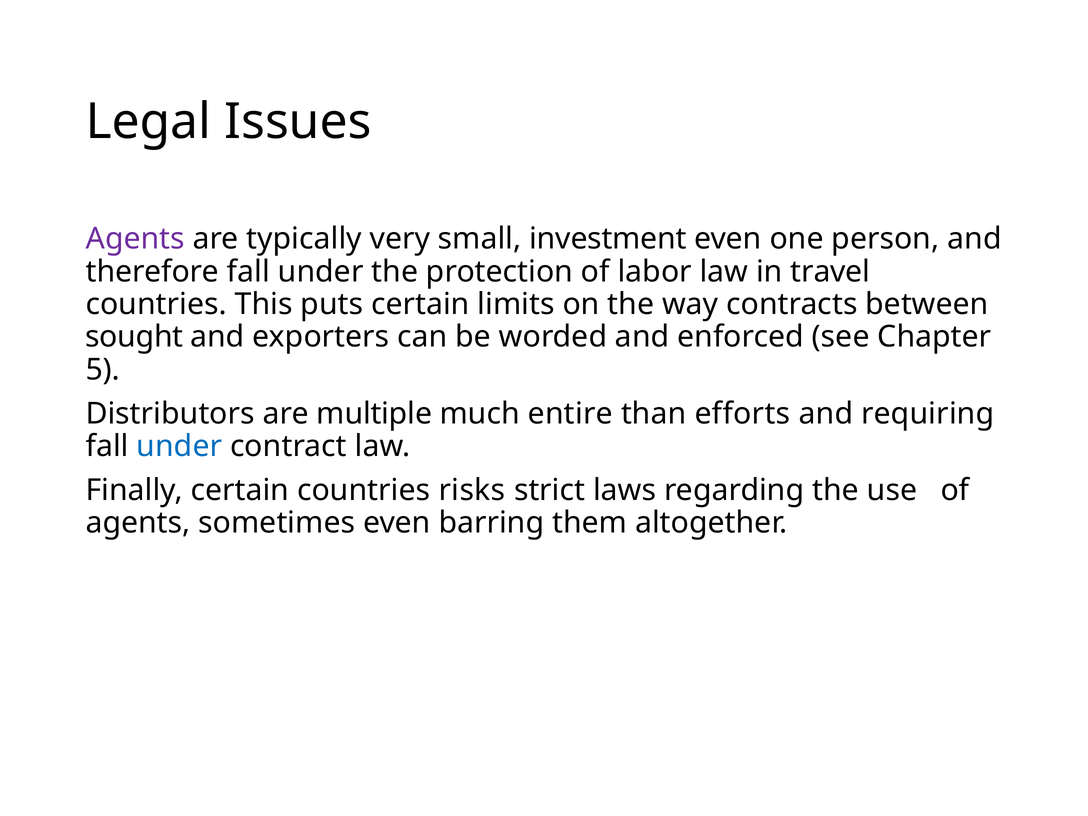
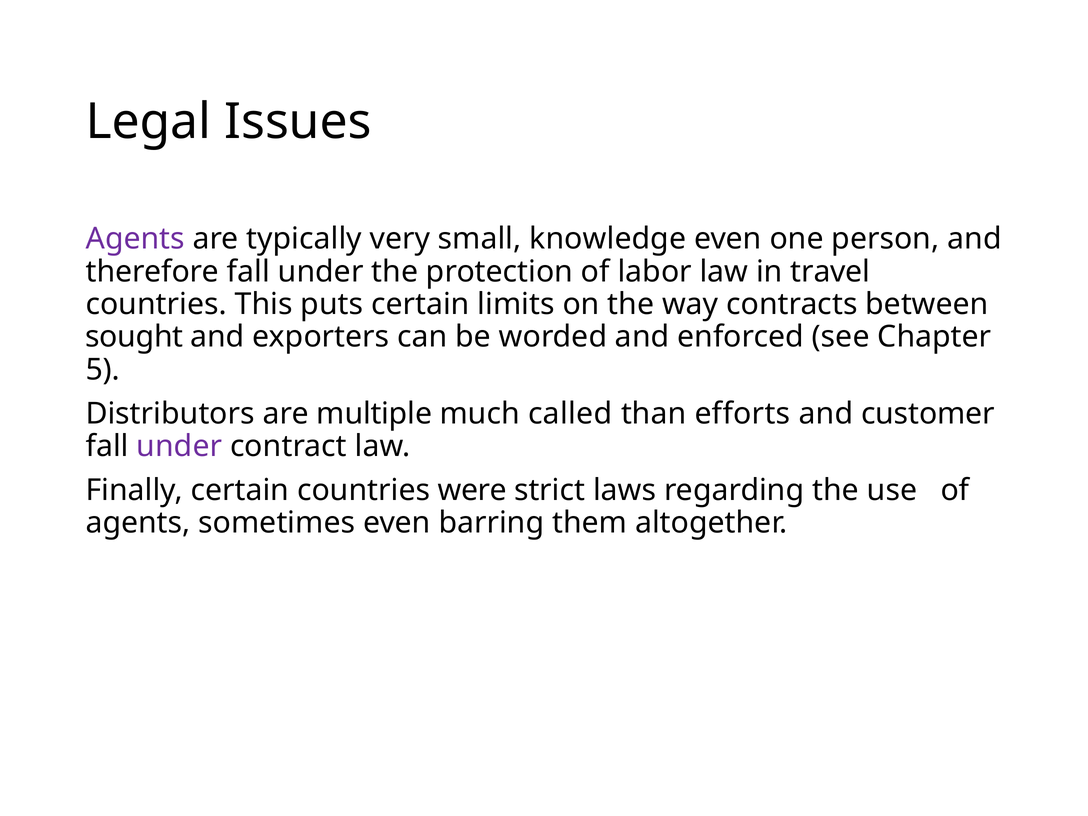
investment: investment -> knowledge
entire: entire -> called
requiring: requiring -> customer
under at (179, 446) colour: blue -> purple
risks: risks -> were
